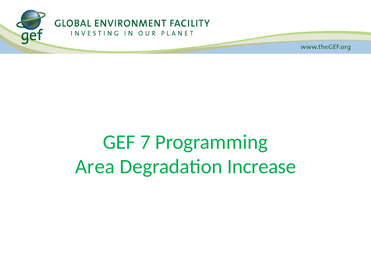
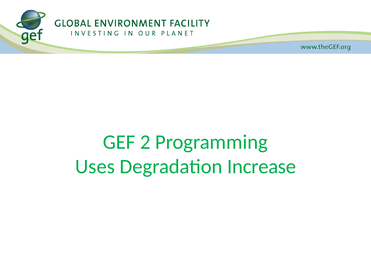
7: 7 -> 2
Area: Area -> Uses
